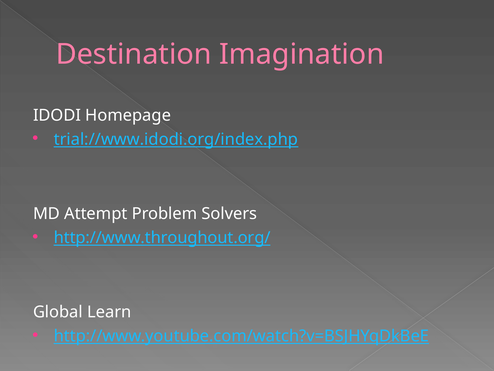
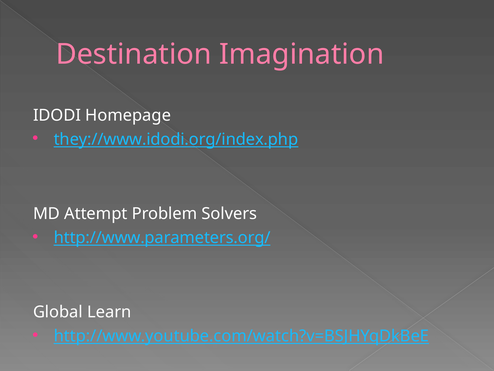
trial://www.idodi.org/index.php: trial://www.idodi.org/index.php -> they://www.idodi.org/index.php
http://www.throughout.org/: http://www.throughout.org/ -> http://www.parameters.org/
